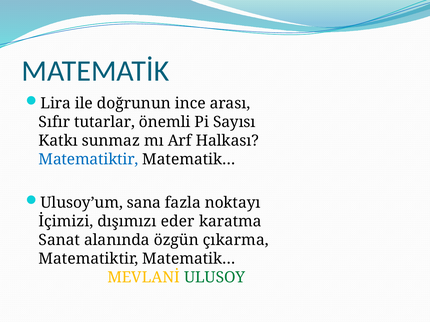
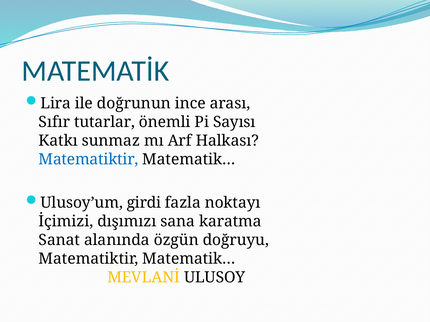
sana: sana -> girdi
eder: eder -> sana
çıkarma: çıkarma -> doğruyu
ULUSOY colour: green -> black
